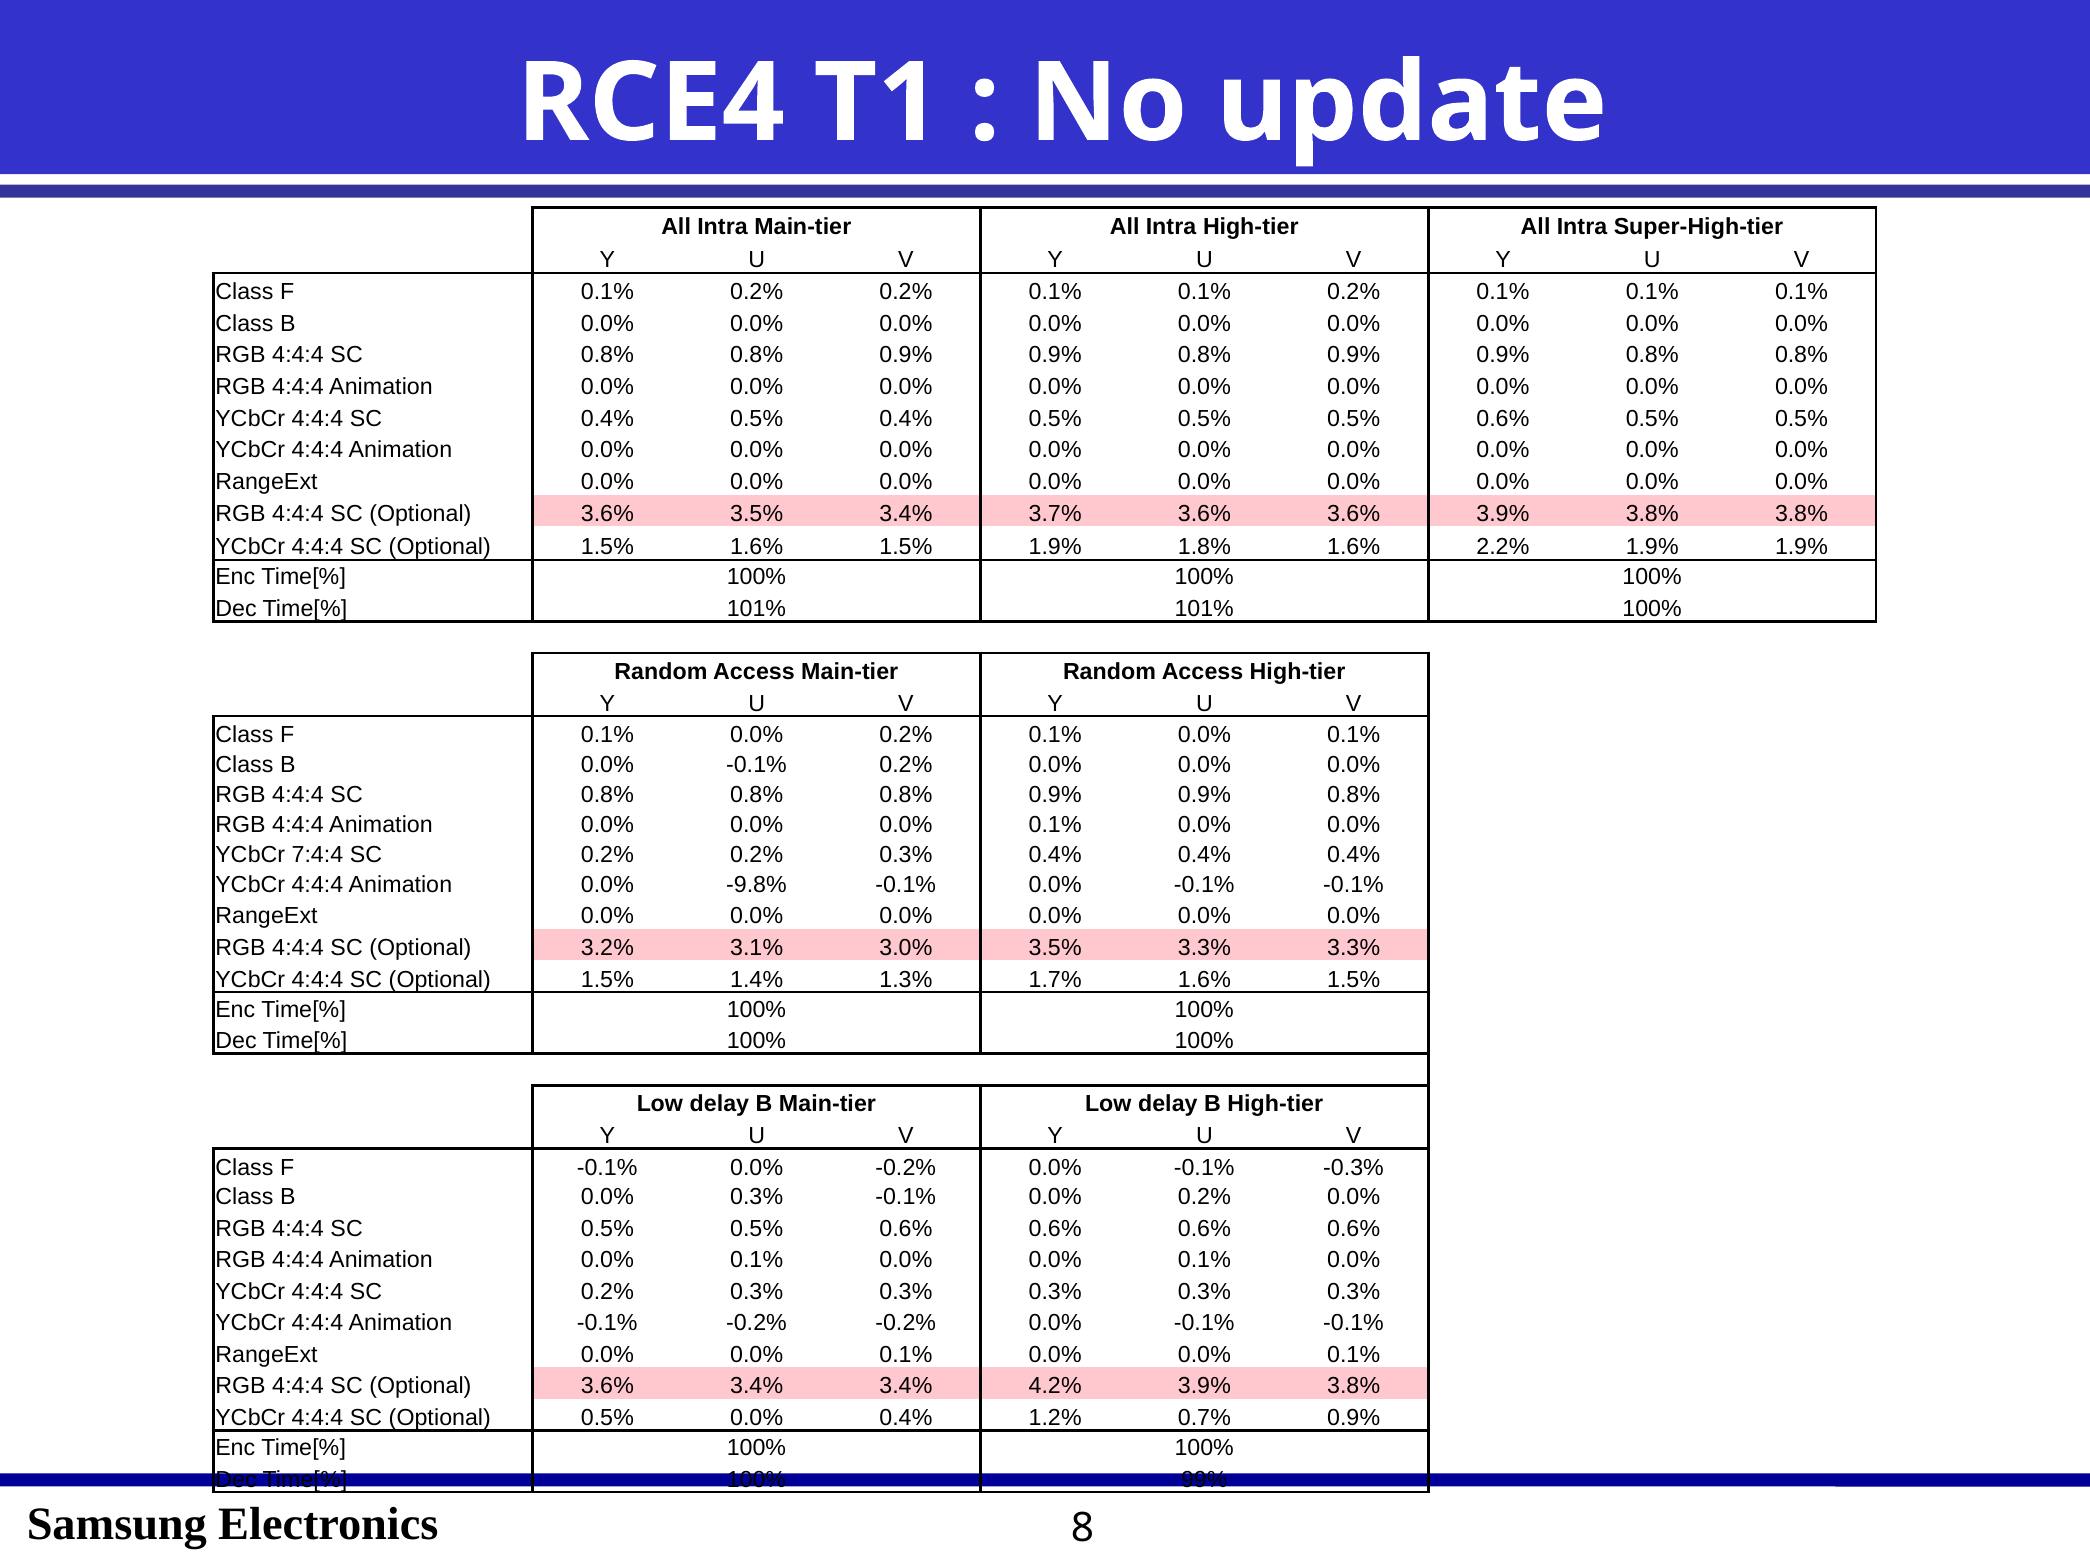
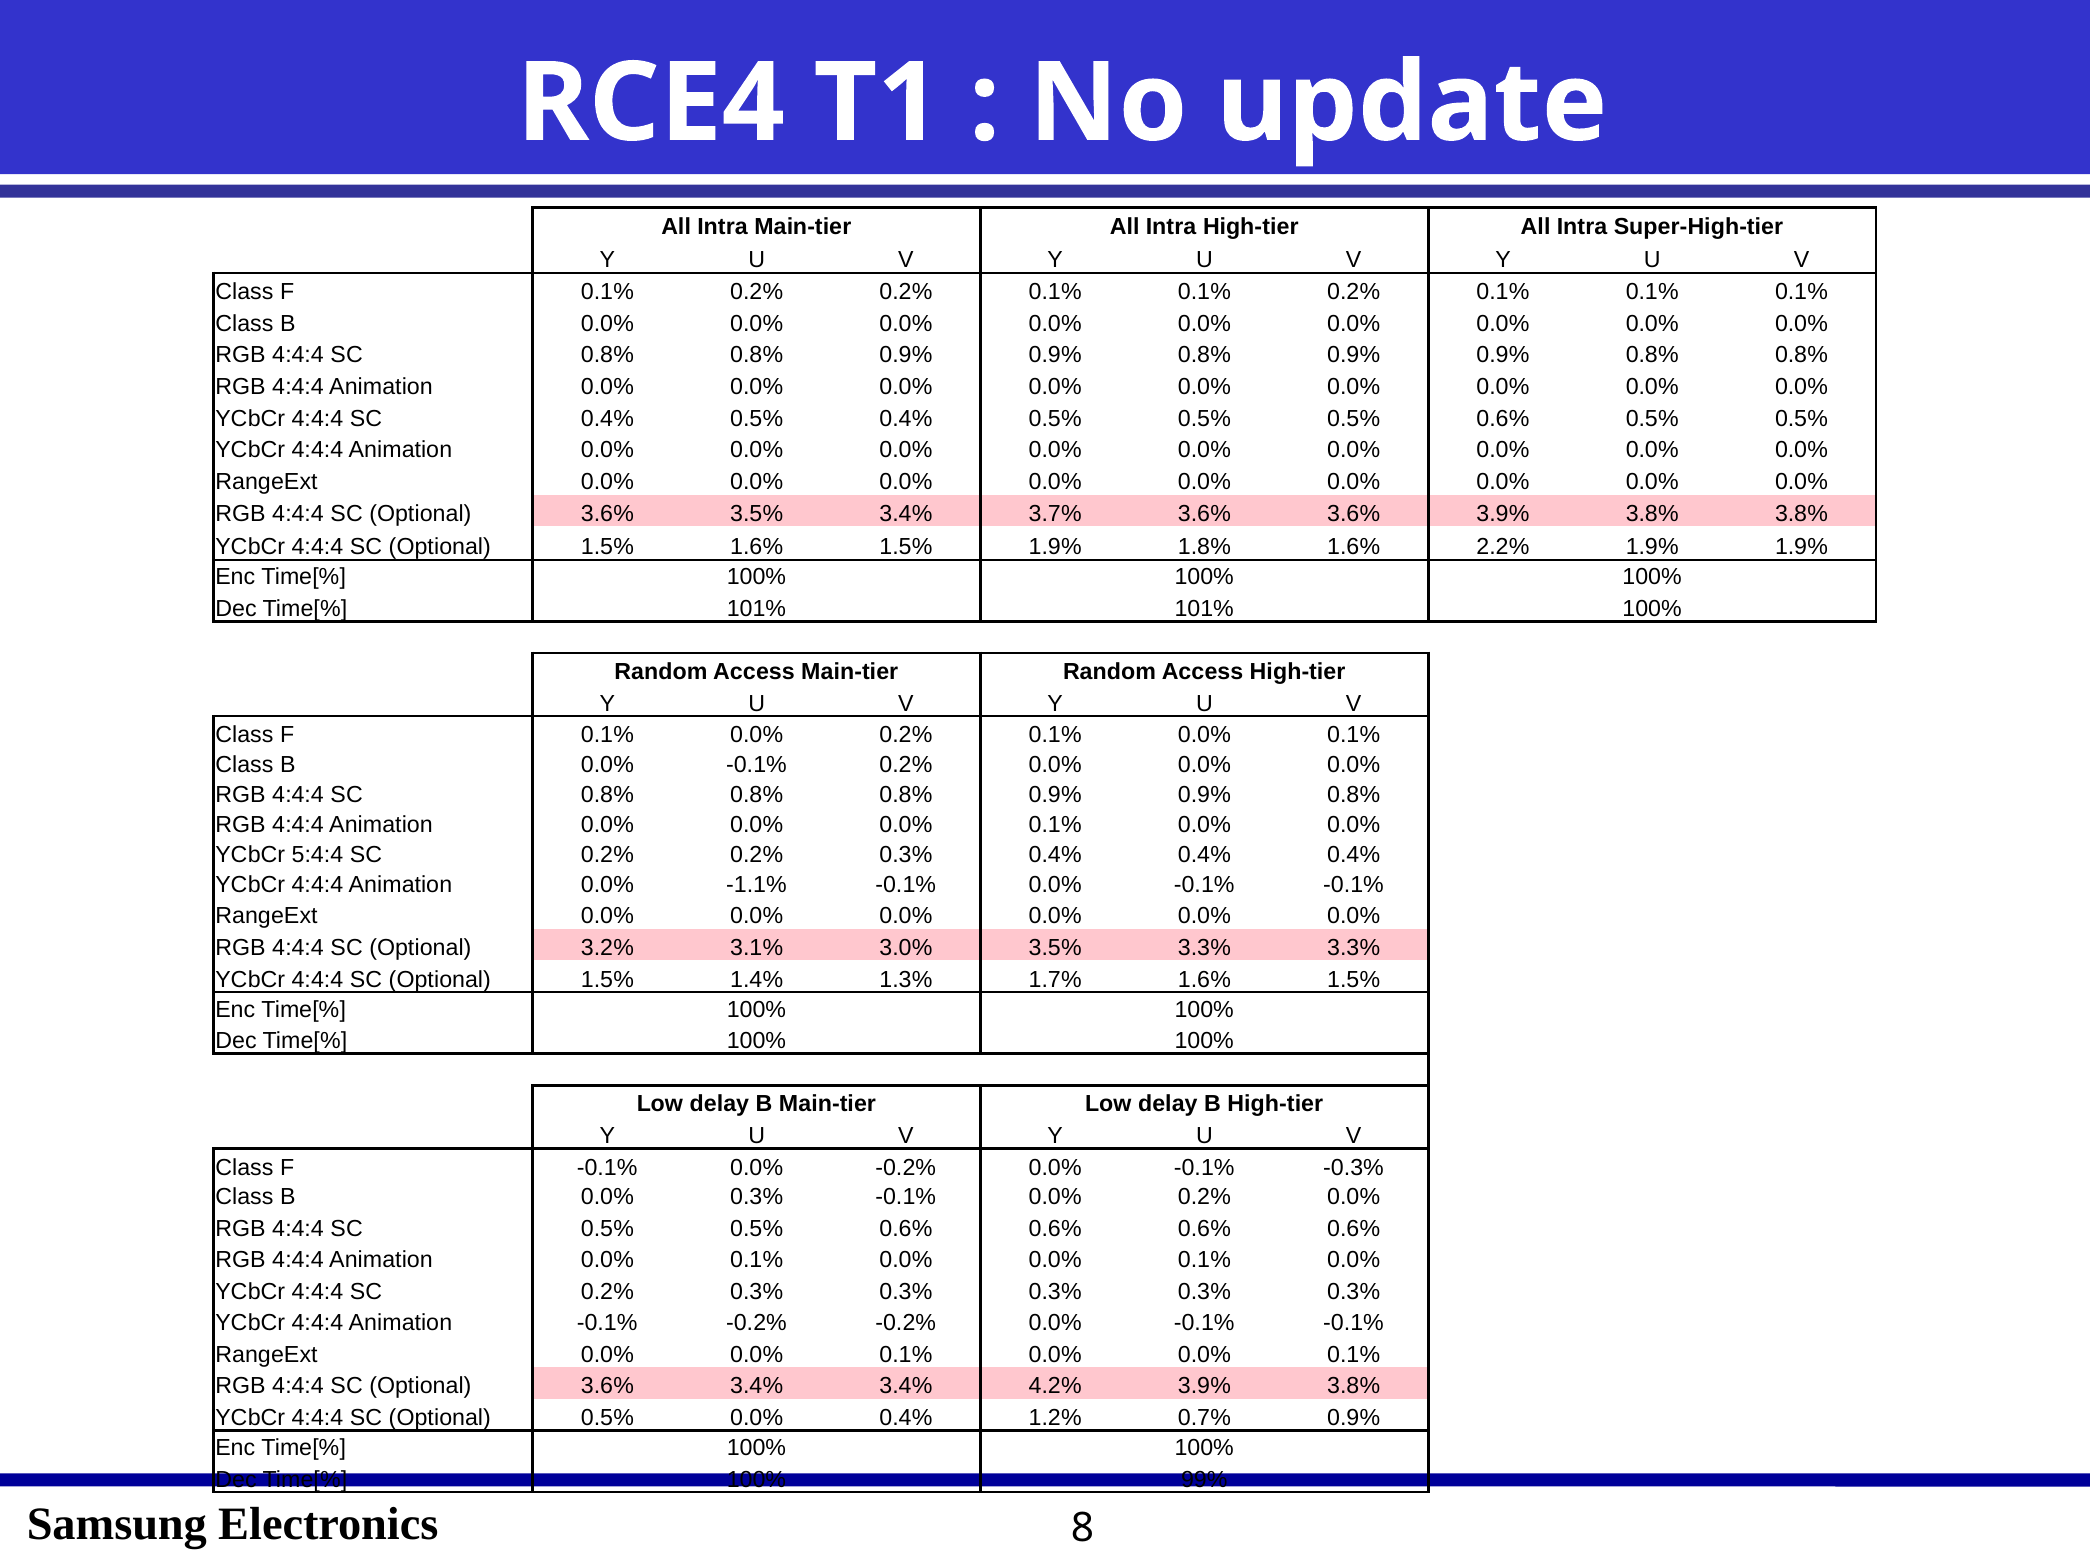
7:4:4: 7:4:4 -> 5:4:4
-9.8%: -9.8% -> -1.1%
